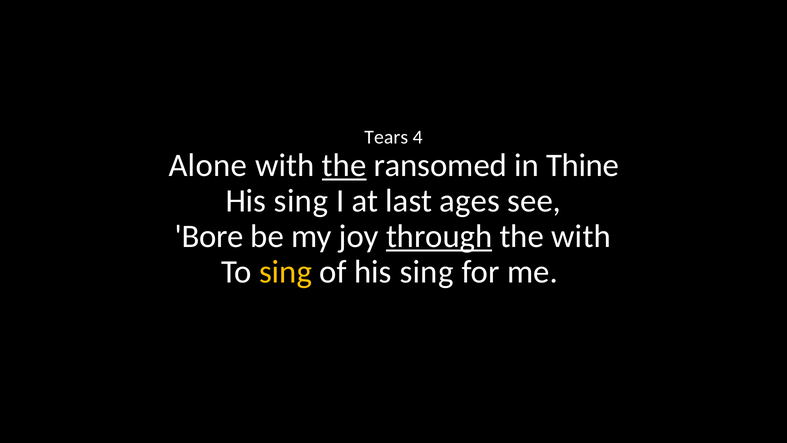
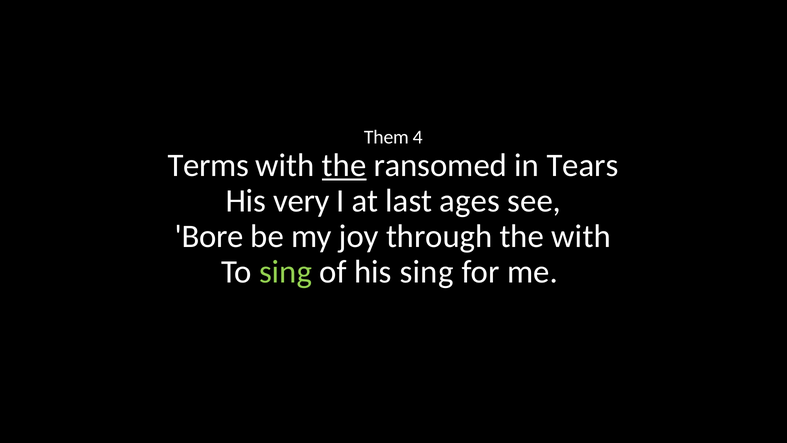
Tears: Tears -> Them
Alone: Alone -> Terms
Thine: Thine -> Tears
sing at (301, 201): sing -> very
through underline: present -> none
sing at (286, 272) colour: yellow -> light green
